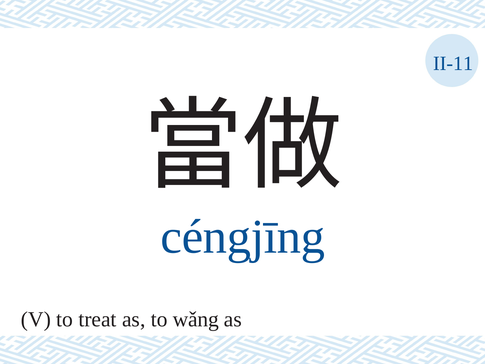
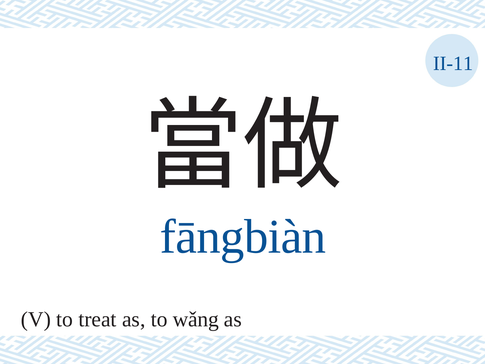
céngjīng: céngjīng -> fāngbiàn
